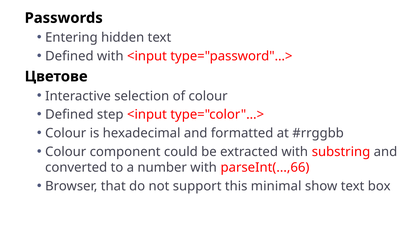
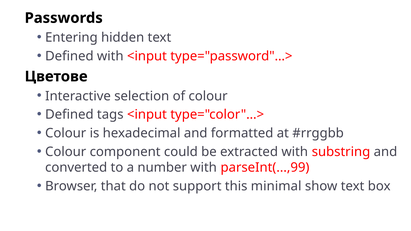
step: step -> tags
parseInt(...,66: parseInt(...,66 -> parseInt(...,99
